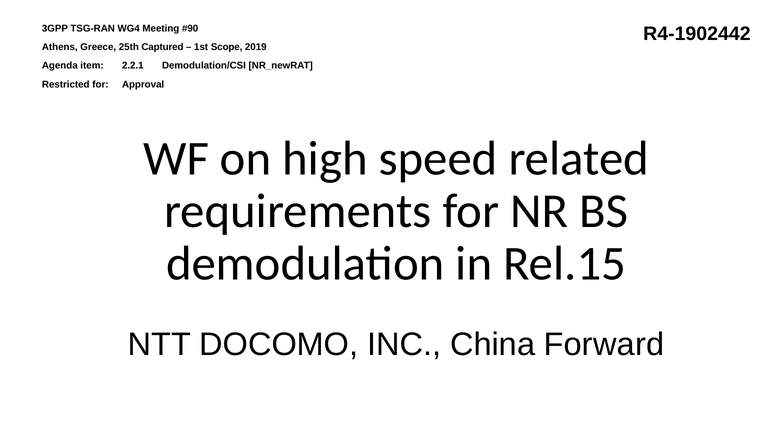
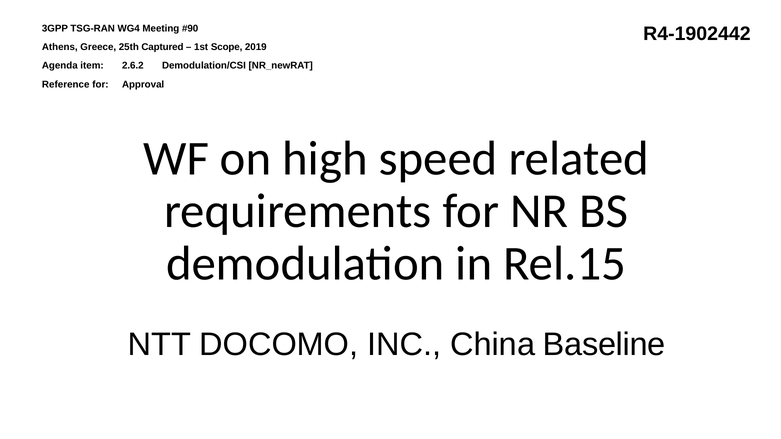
2.2.1: 2.2.1 -> 2.6.2
Restricted: Restricted -> Reference
Forward: Forward -> Baseline
